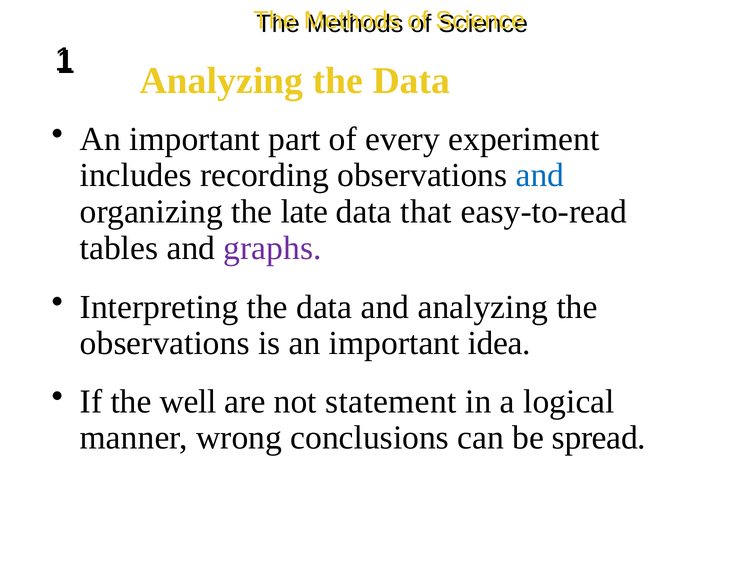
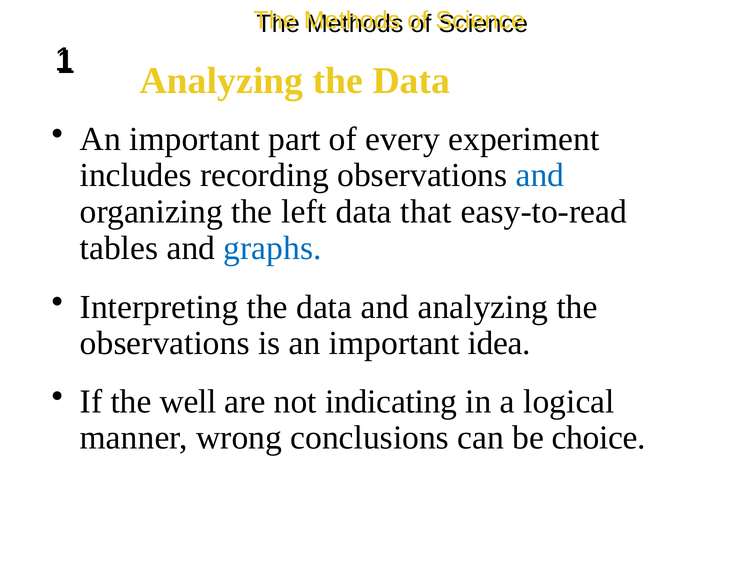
late: late -> left
graphs colour: purple -> blue
statement: statement -> indicating
spread: spread -> choice
